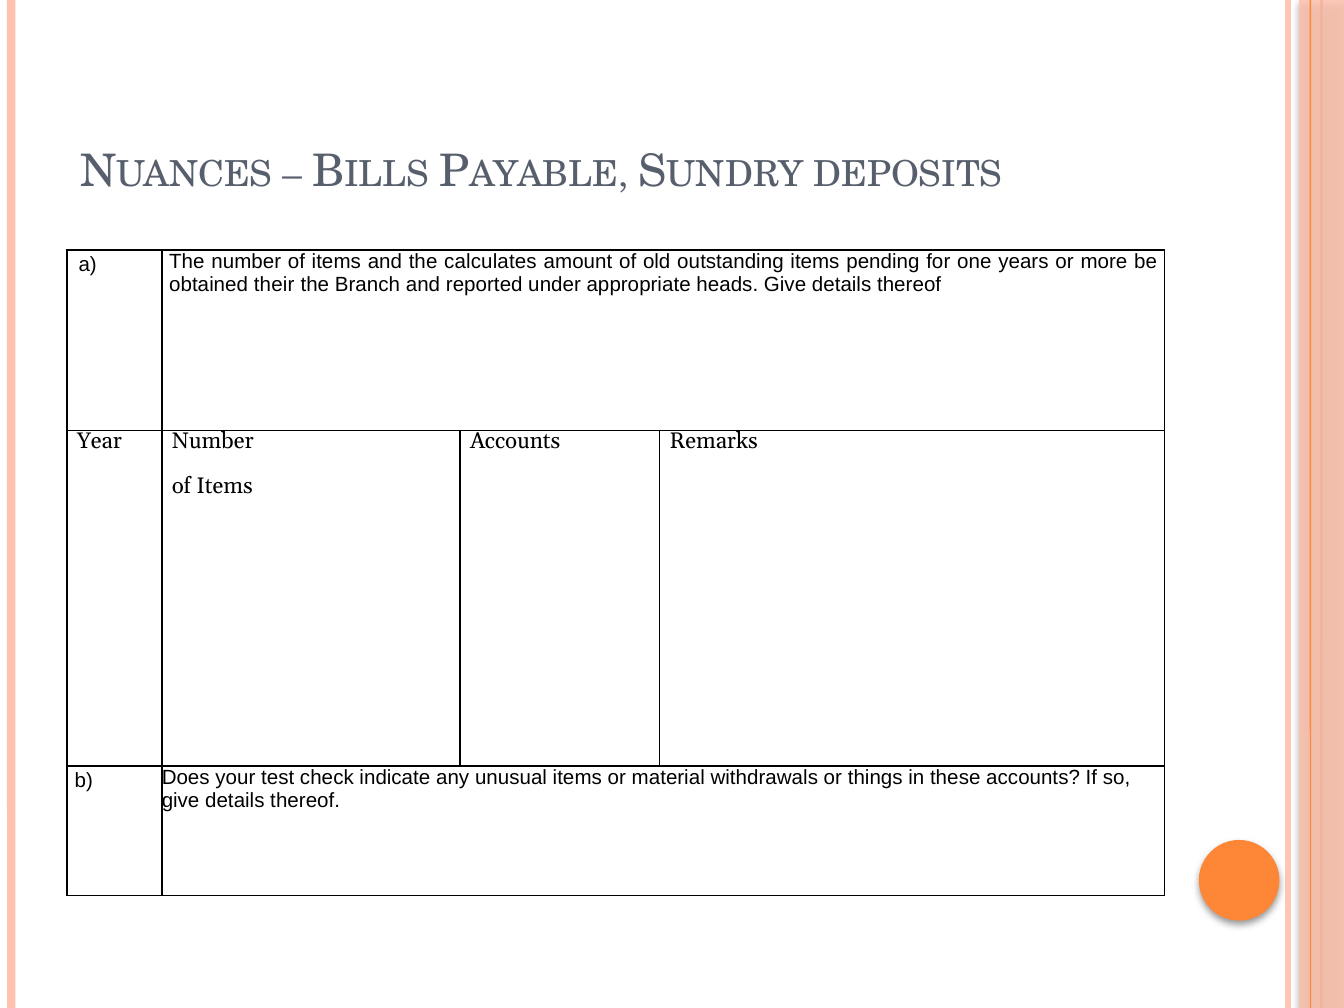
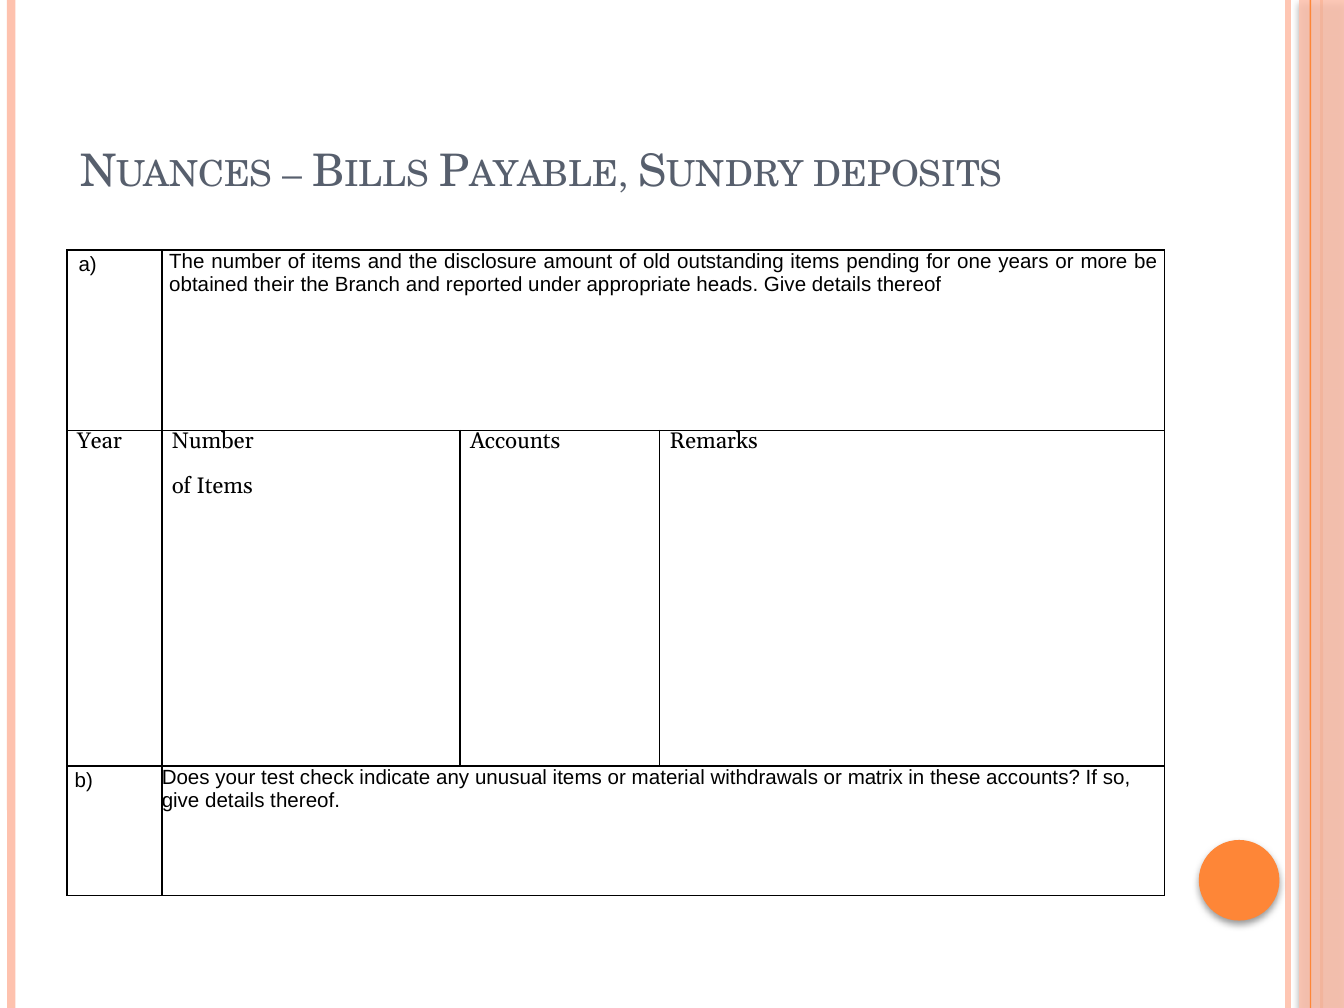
calculates: calculates -> disclosure
things: things -> matrix
